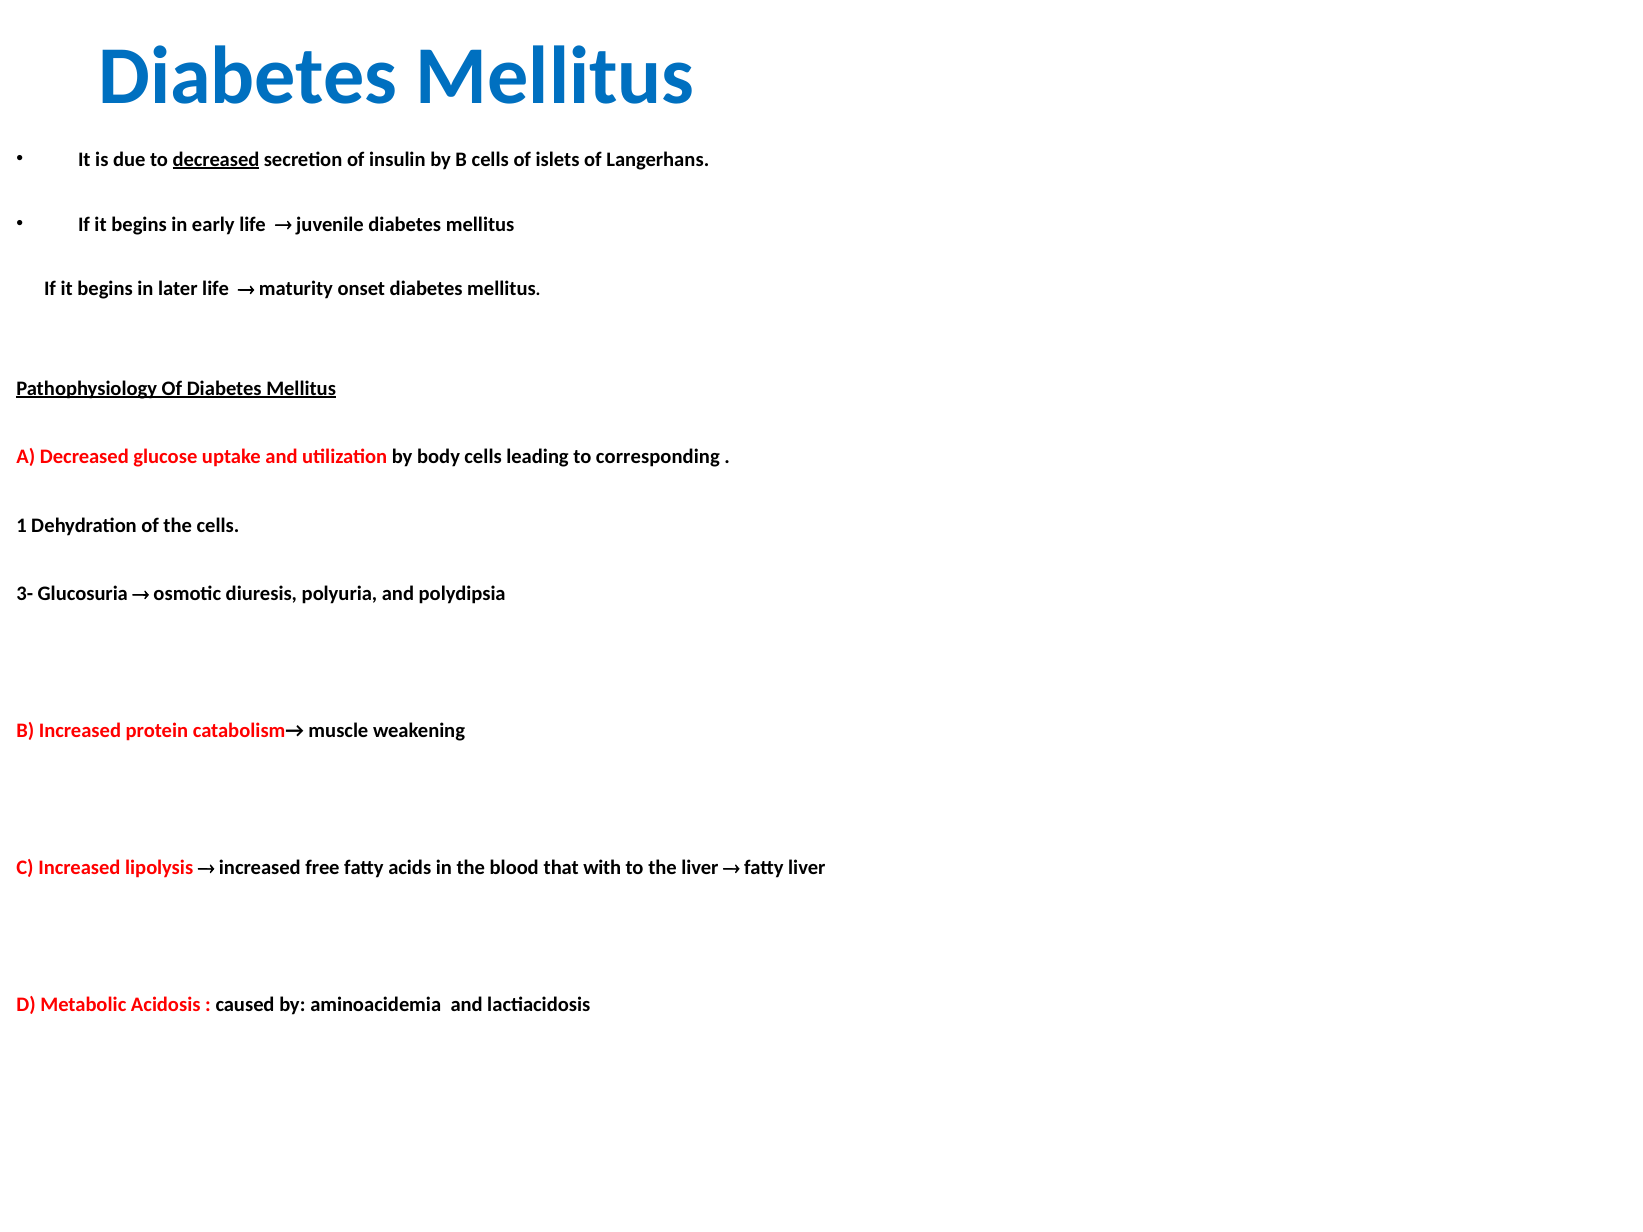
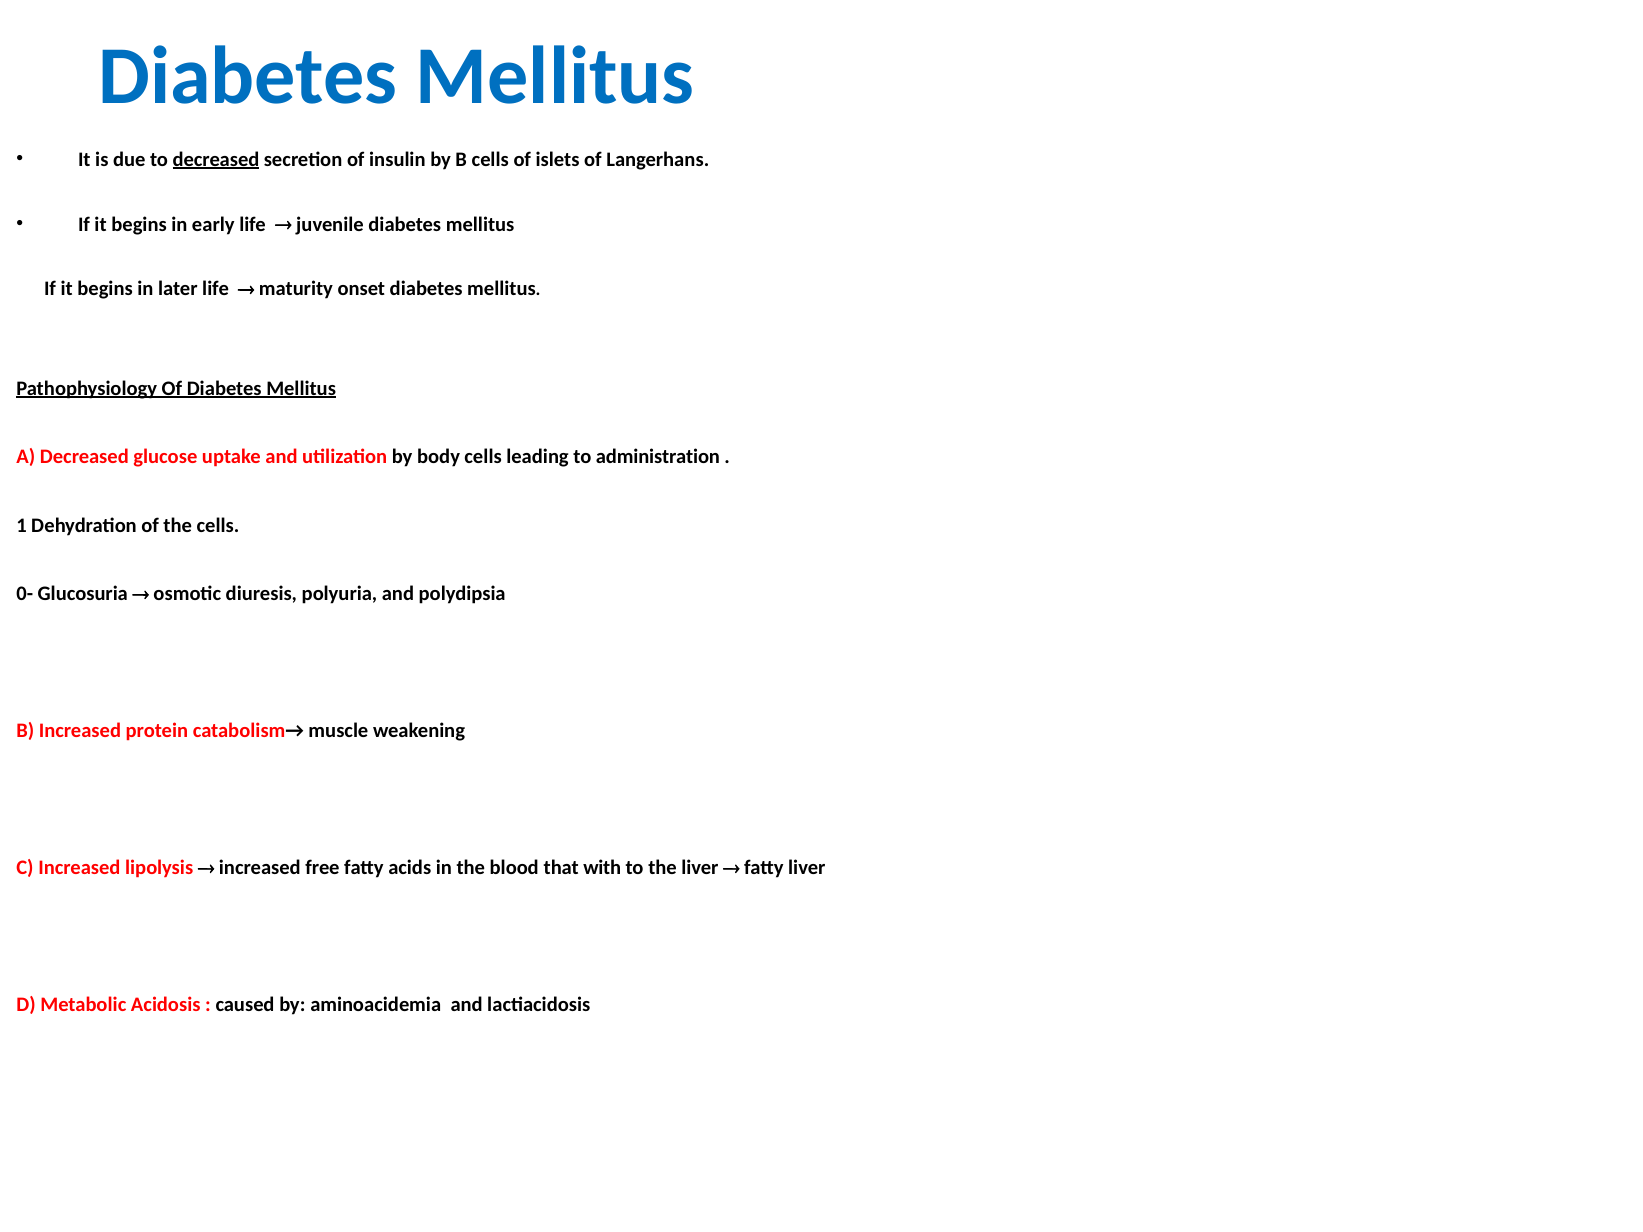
corresponding: corresponding -> administration
3-: 3- -> 0-
